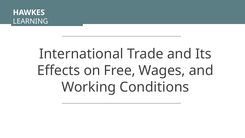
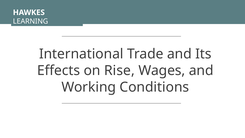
Free: Free -> Rise
